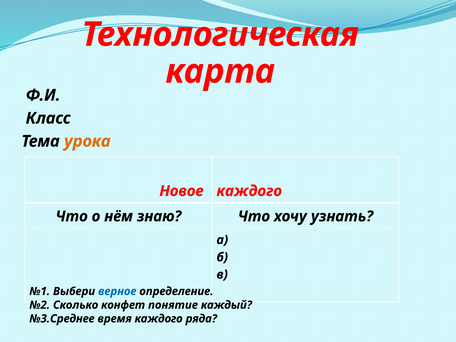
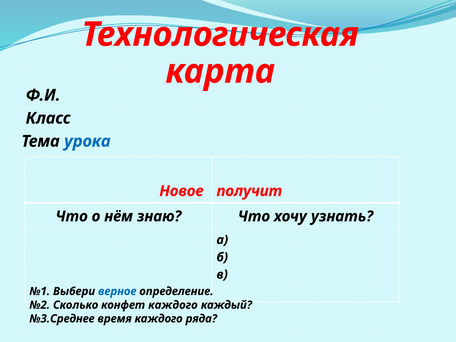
урока colour: orange -> blue
Новое каждого: каждого -> получит
конфет понятие: понятие -> каждого
